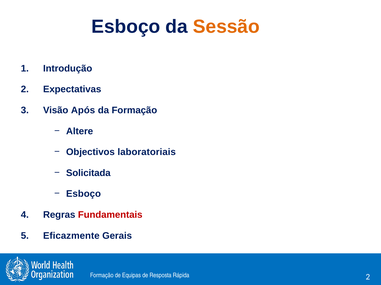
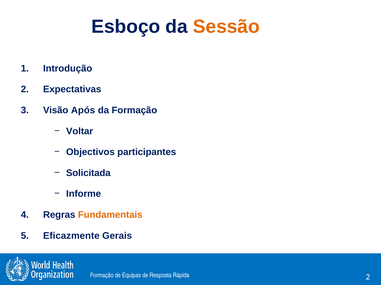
Altere: Altere -> Voltar
laboratoriais: laboratoriais -> participantes
Esboço at (84, 194): Esboço -> Informe
Fundamentais colour: red -> orange
